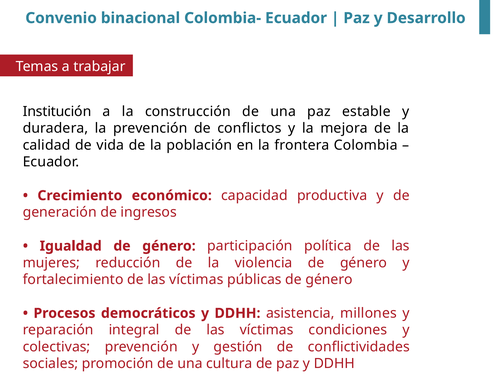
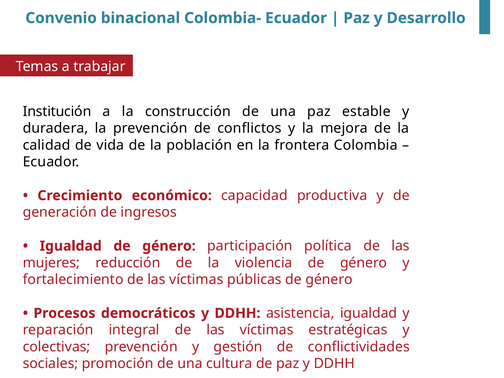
asistencia millones: millones -> igualdad
condiciones: condiciones -> estratégicas
